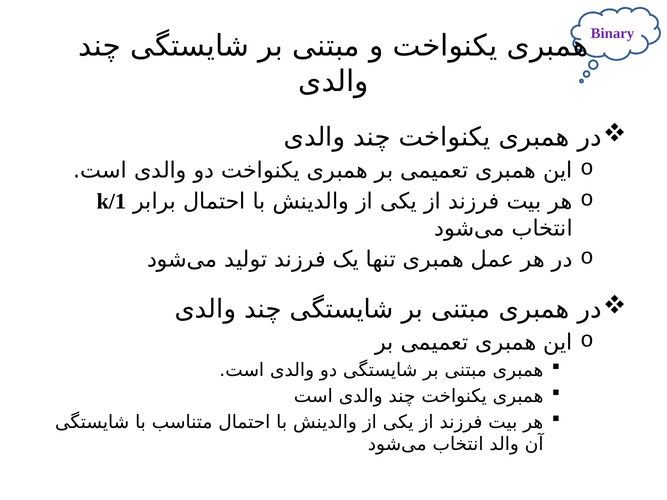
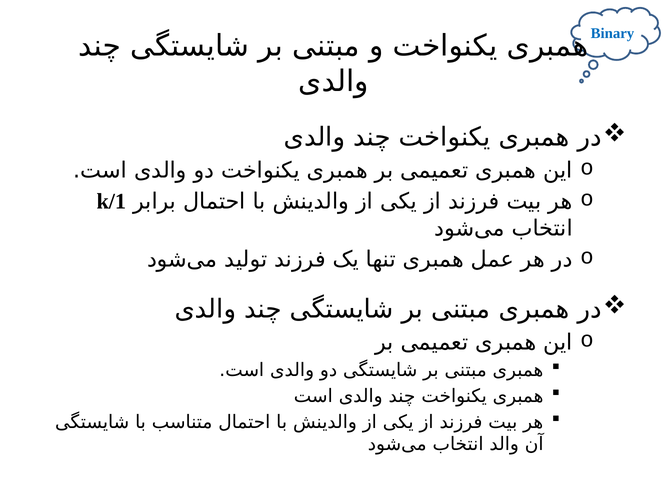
Binary colour: purple -> blue
